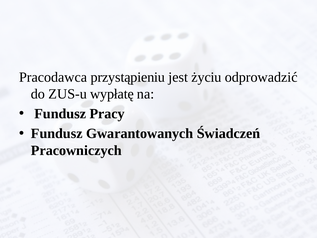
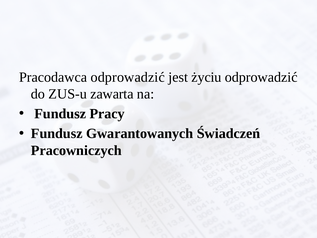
Pracodawca przystąpieniu: przystąpieniu -> odprowadzić
wypłatę: wypłatę -> zawarta
